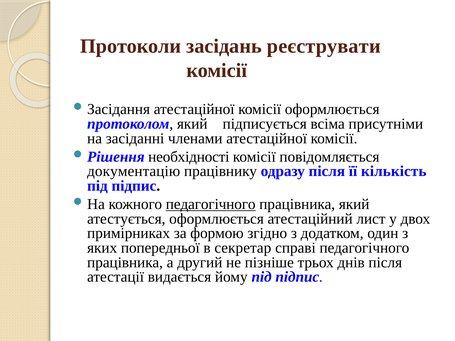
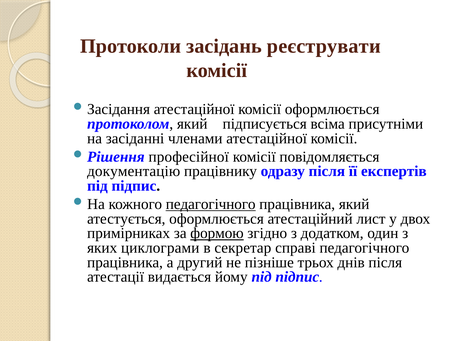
необхідності: необхідності -> професійної
кількість: кількість -> експертів
формою underline: none -> present
попередньої: попередньої -> циклограми
